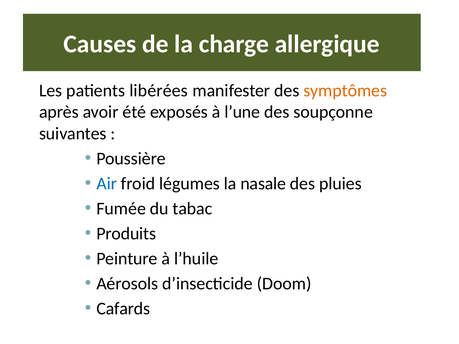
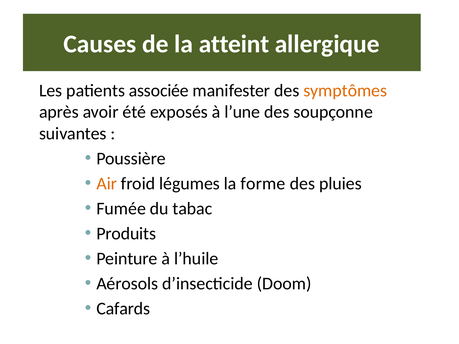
charge: charge -> atteint
libérées: libérées -> associée
Air colour: blue -> orange
nasale: nasale -> forme
